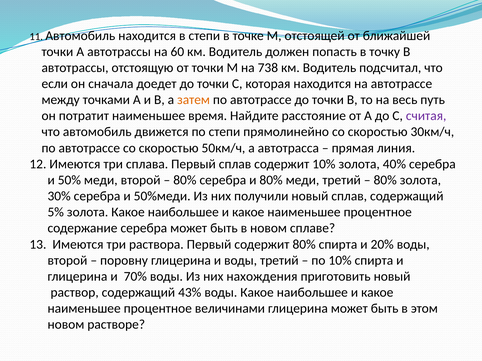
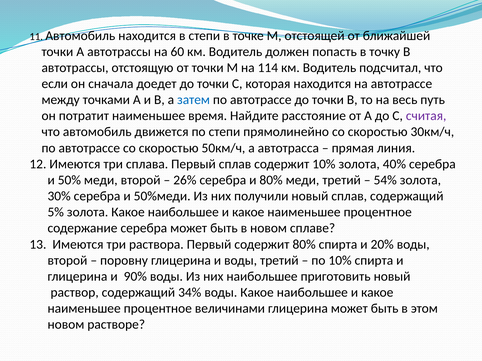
738: 738 -> 114
затем colour: orange -> blue
80% at (185, 180): 80% -> 26%
80% at (385, 180): 80% -> 54%
70%: 70% -> 90%
них нахождения: нахождения -> наибольшее
43%: 43% -> 34%
